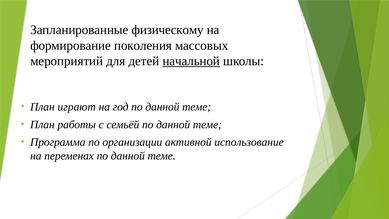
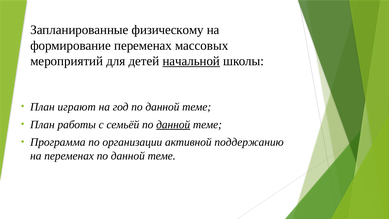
формирование поколения: поколения -> переменах
данной at (173, 124) underline: none -> present
использование: использование -> поддержанию
